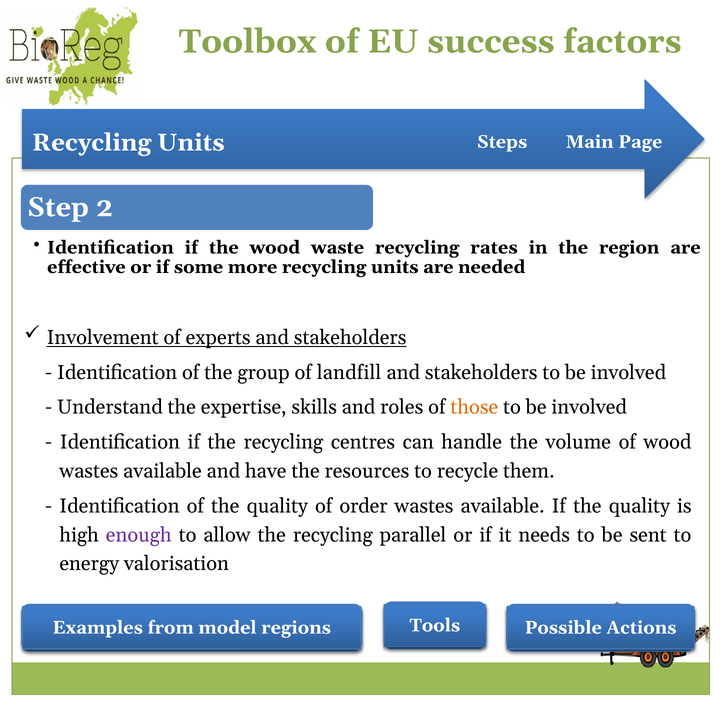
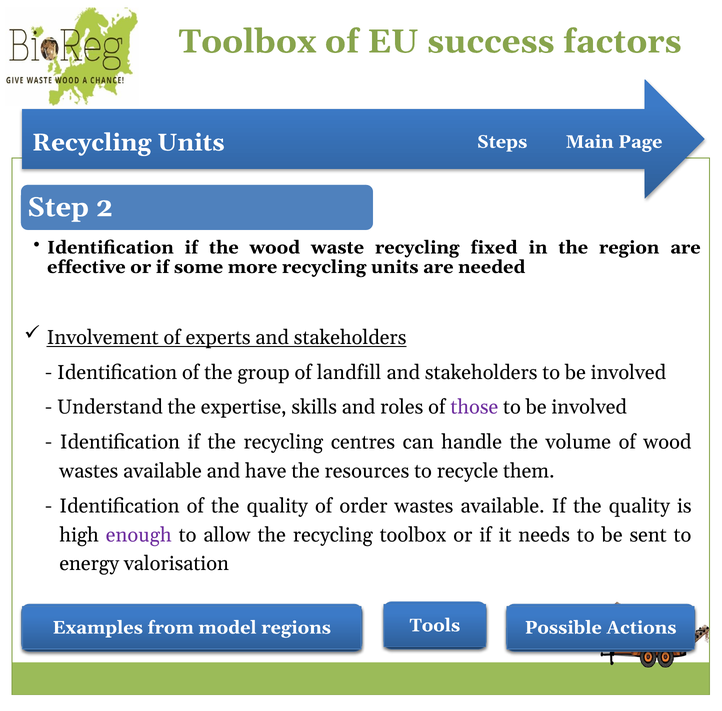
rates: rates -> fixed
those colour: orange -> purple
recycling parallel: parallel -> toolbox
